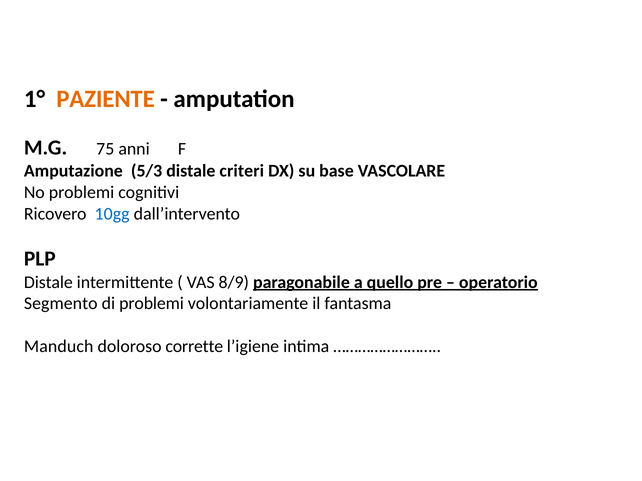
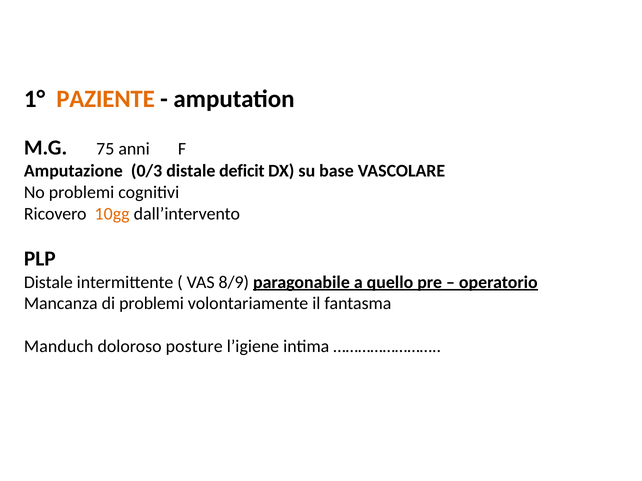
5/3: 5/3 -> 0/3
criteri: criteri -> deficit
10gg colour: blue -> orange
Segmento: Segmento -> Mancanza
corrette: corrette -> posture
